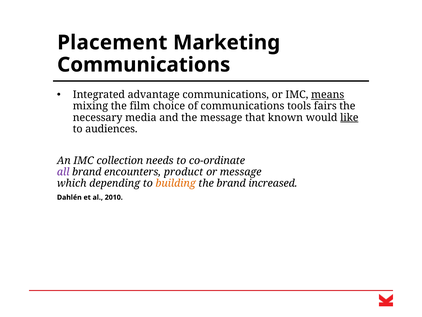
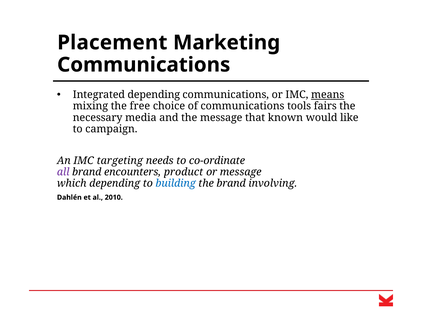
Integrated advantage: advantage -> depending
film: film -> free
like underline: present -> none
audiences: audiences -> campaign
collection: collection -> targeting
building colour: orange -> blue
increased: increased -> involving
